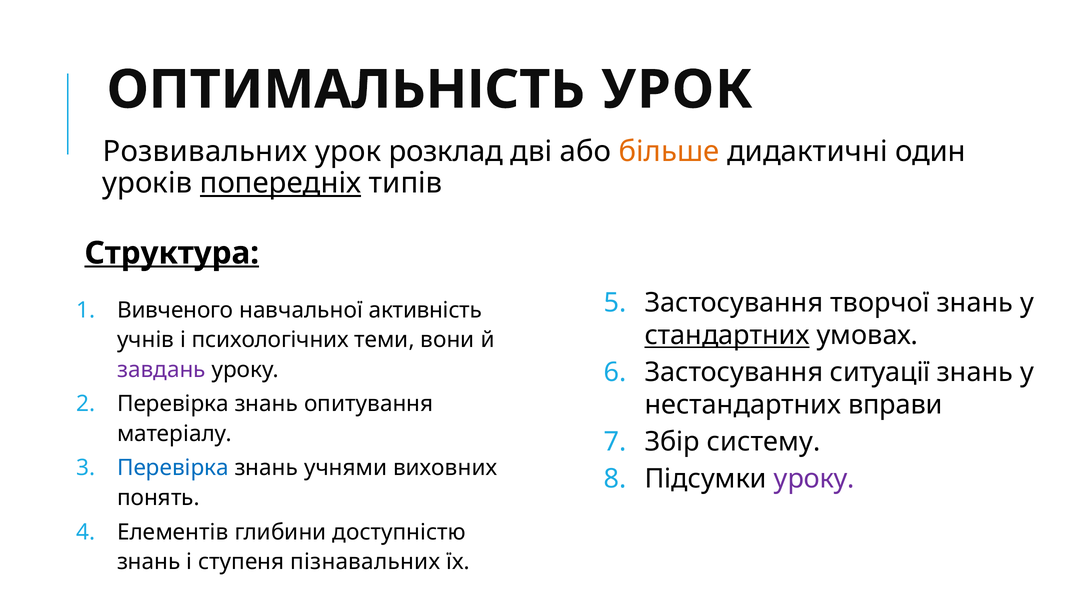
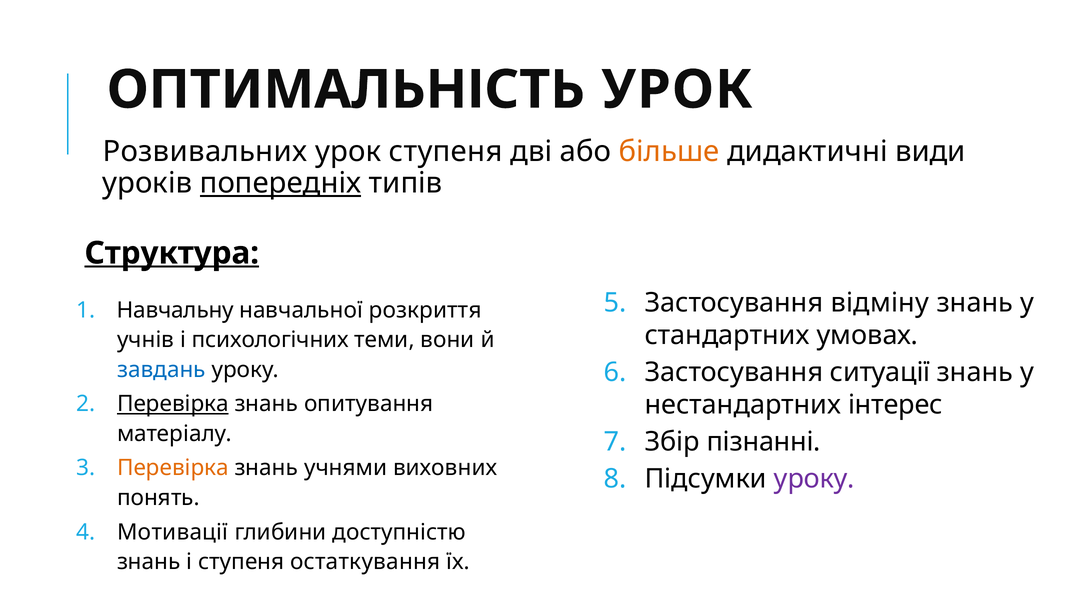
урок розклад: розклад -> ступеня
один: один -> види
творчої: творчої -> відміну
Вивченого: Вивченого -> Навчальну
активність: активність -> розкриття
стандартних underline: present -> none
завдань colour: purple -> blue
вправи: вправи -> інтерес
Перевірка at (173, 404) underline: none -> present
систему: систему -> пізнанні
Перевірка at (173, 468) colour: blue -> orange
Елементів: Елементів -> Мотивації
пізнавальних: пізнавальних -> остаткування
